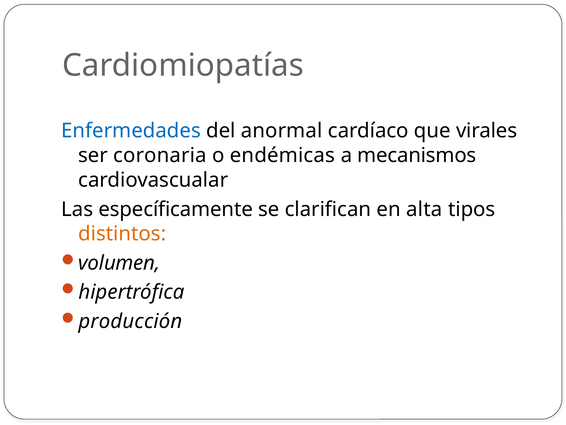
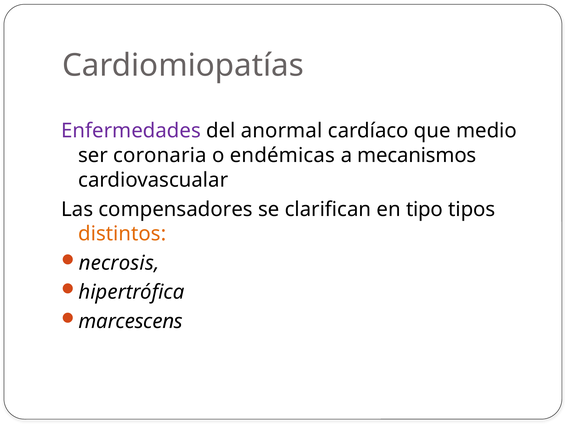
Enfermedades colour: blue -> purple
virales: virales -> medio
específicamente: específicamente -> compensadores
alta: alta -> tipo
volumen: volumen -> necrosis
producción: producción -> marcescens
